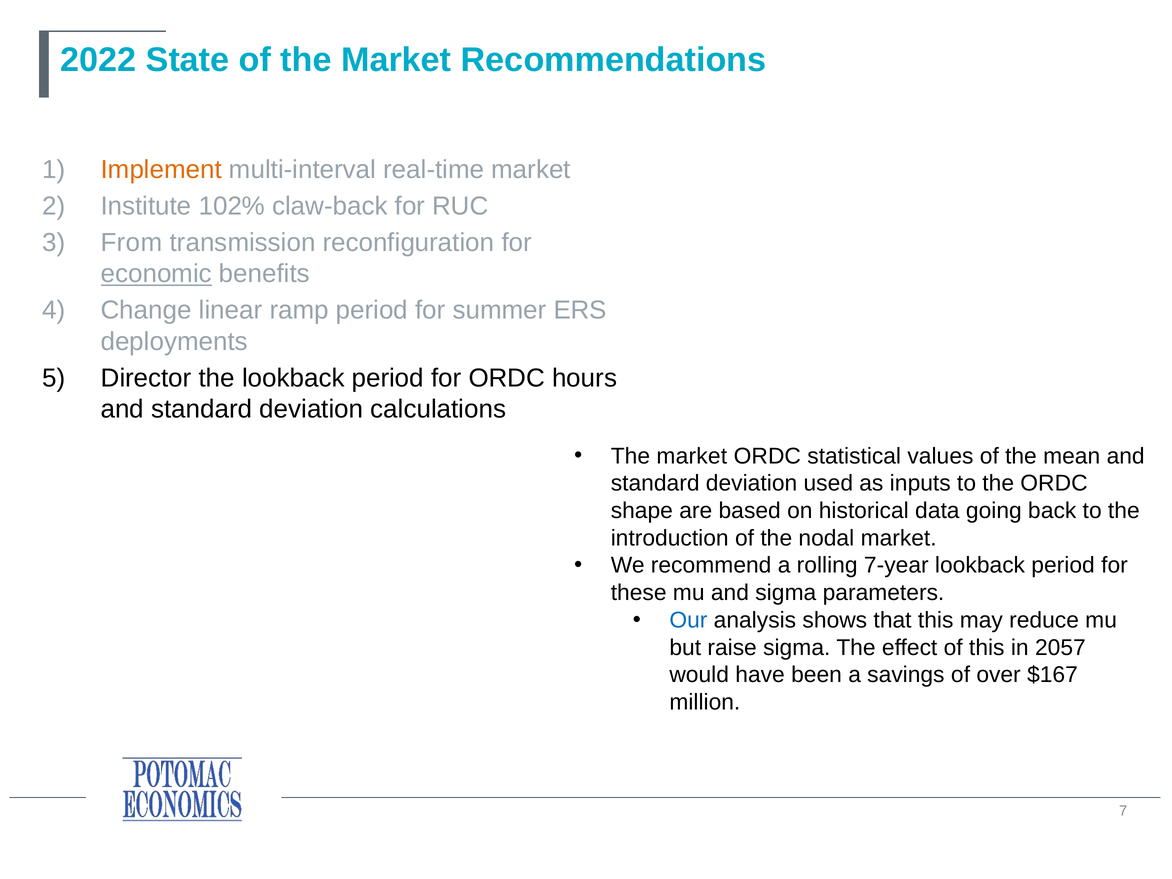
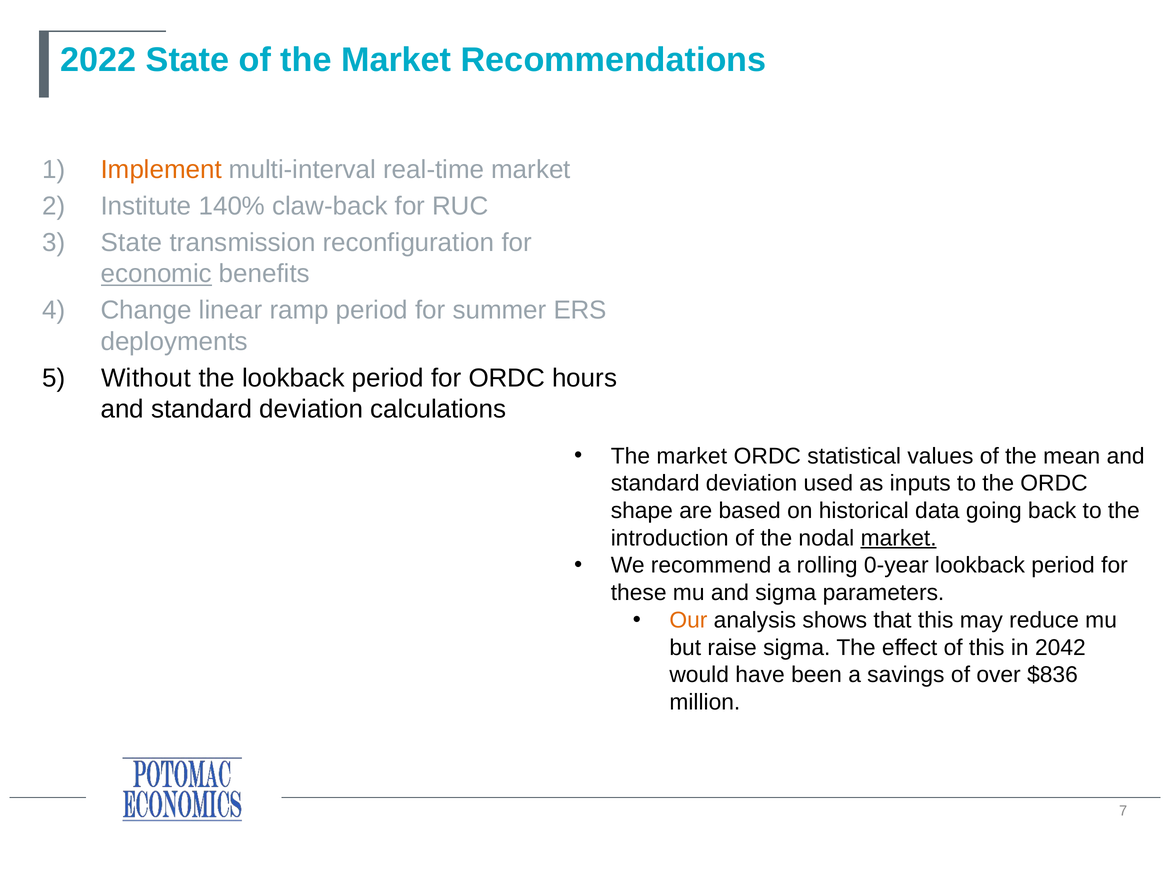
102%: 102% -> 140%
From at (132, 243): From -> State
Director: Director -> Without
market at (899, 538) underline: none -> present
7-year: 7-year -> 0-year
Our colour: blue -> orange
2057: 2057 -> 2042
$167: $167 -> $836
